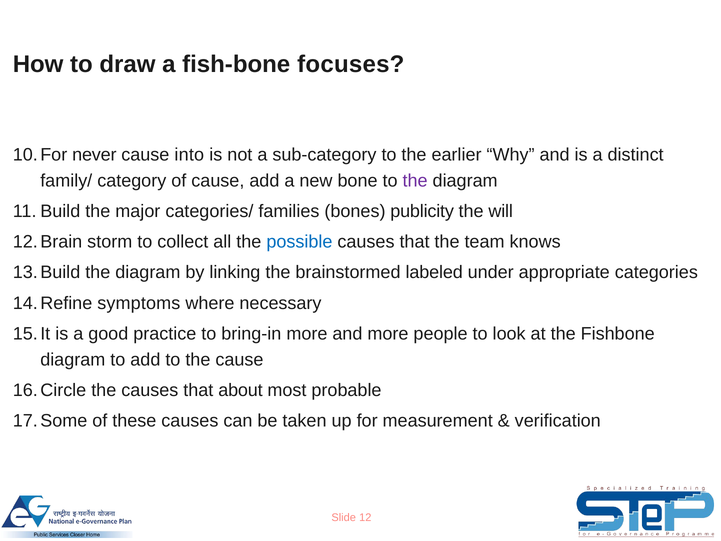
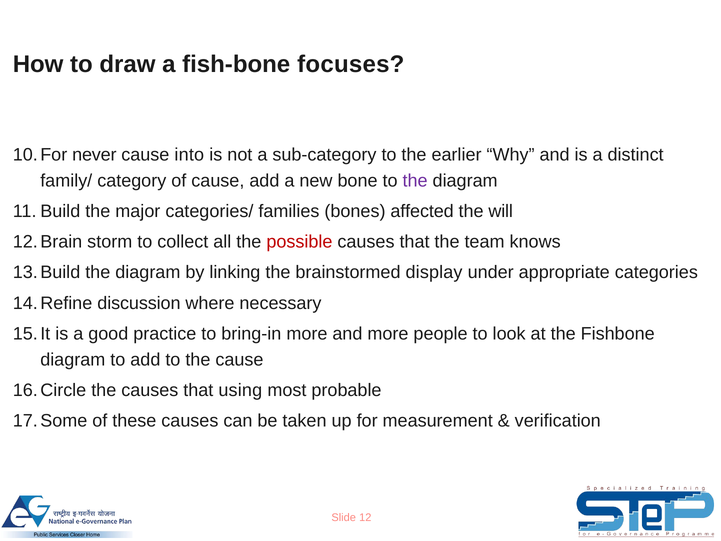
publicity: publicity -> affected
possible colour: blue -> red
labeled: labeled -> display
symptoms: symptoms -> discussion
about: about -> using
